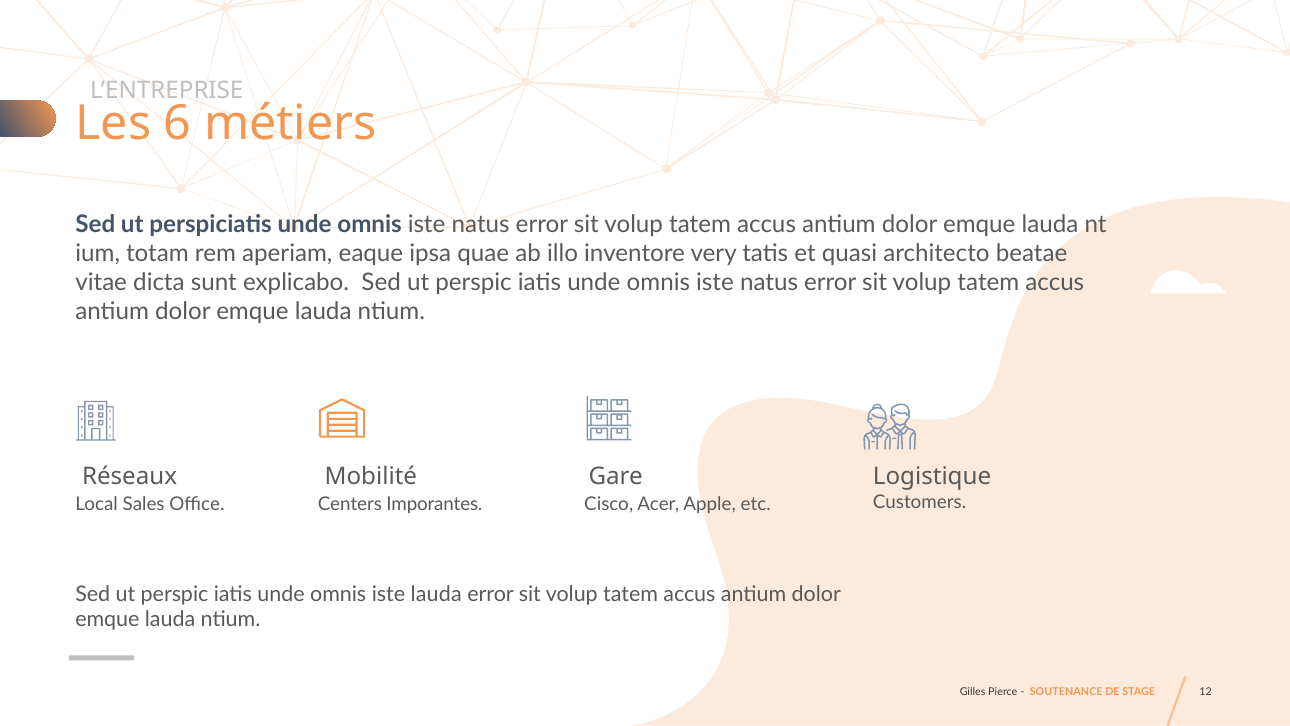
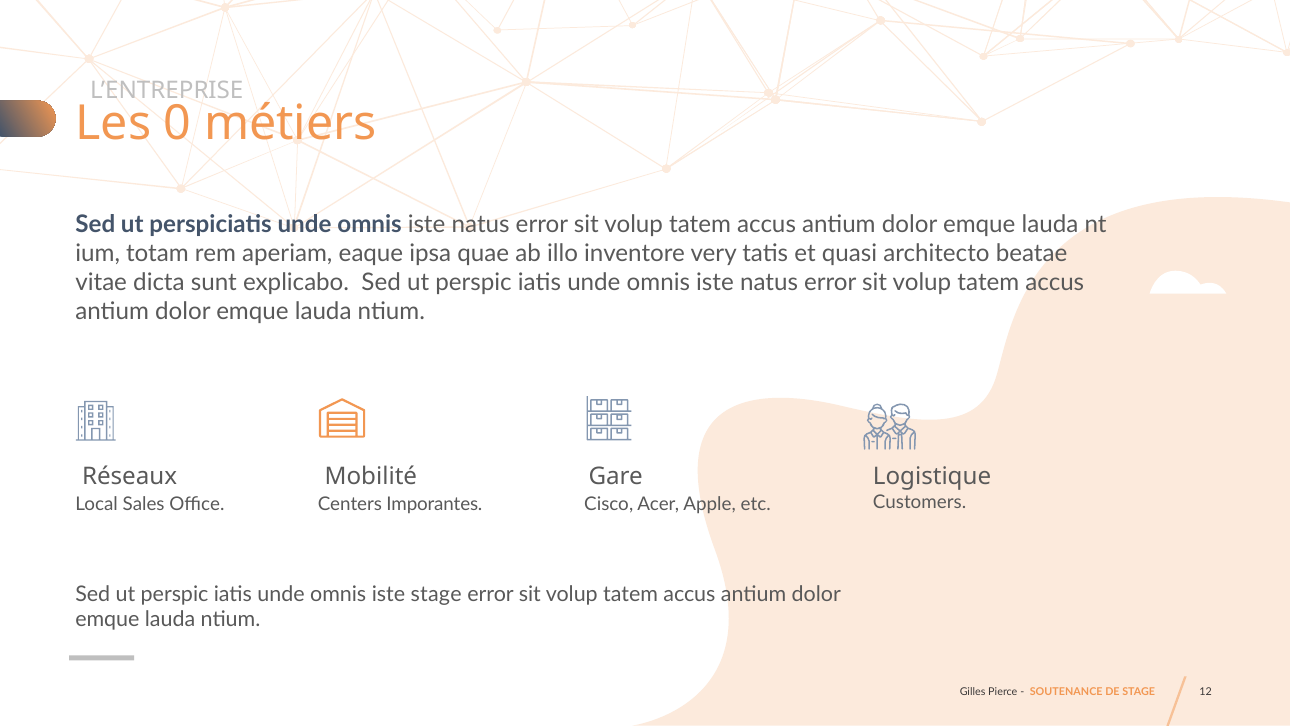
6: 6 -> 0
iste lauda: lauda -> stage
